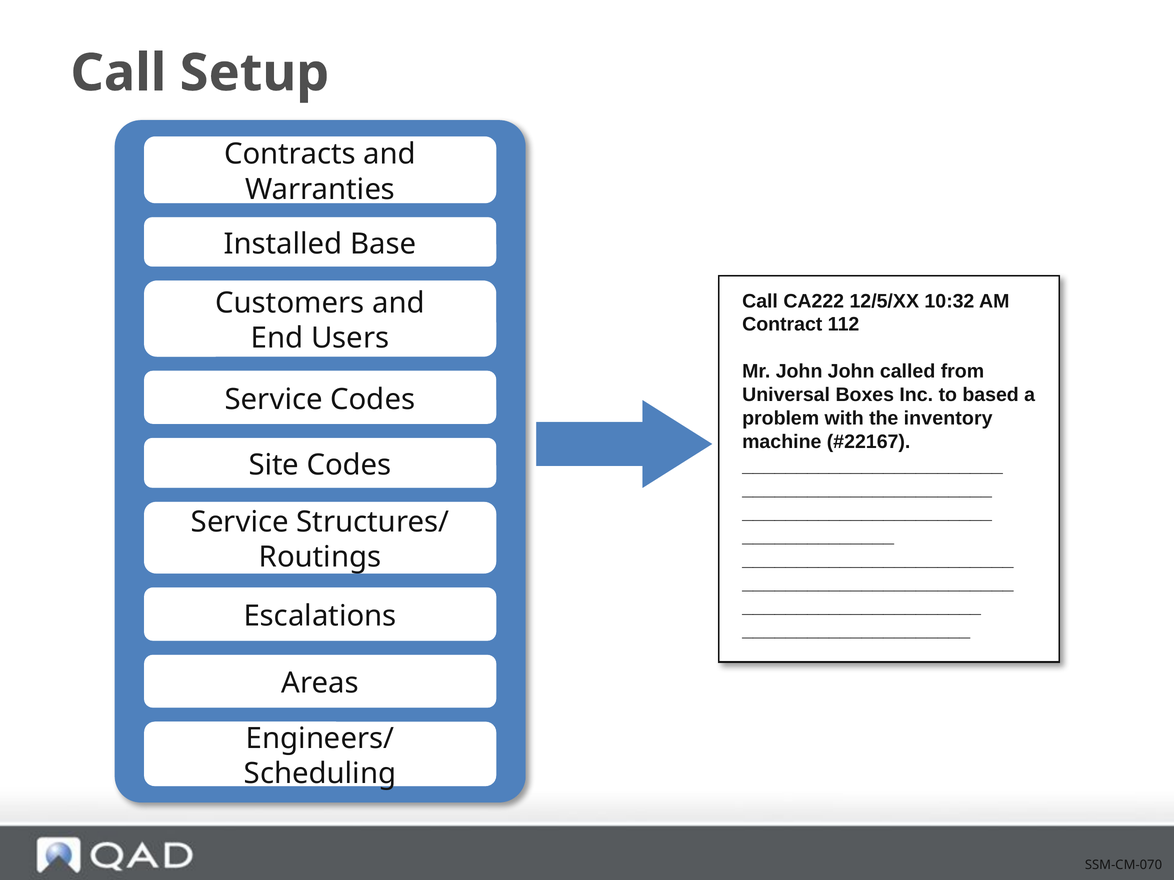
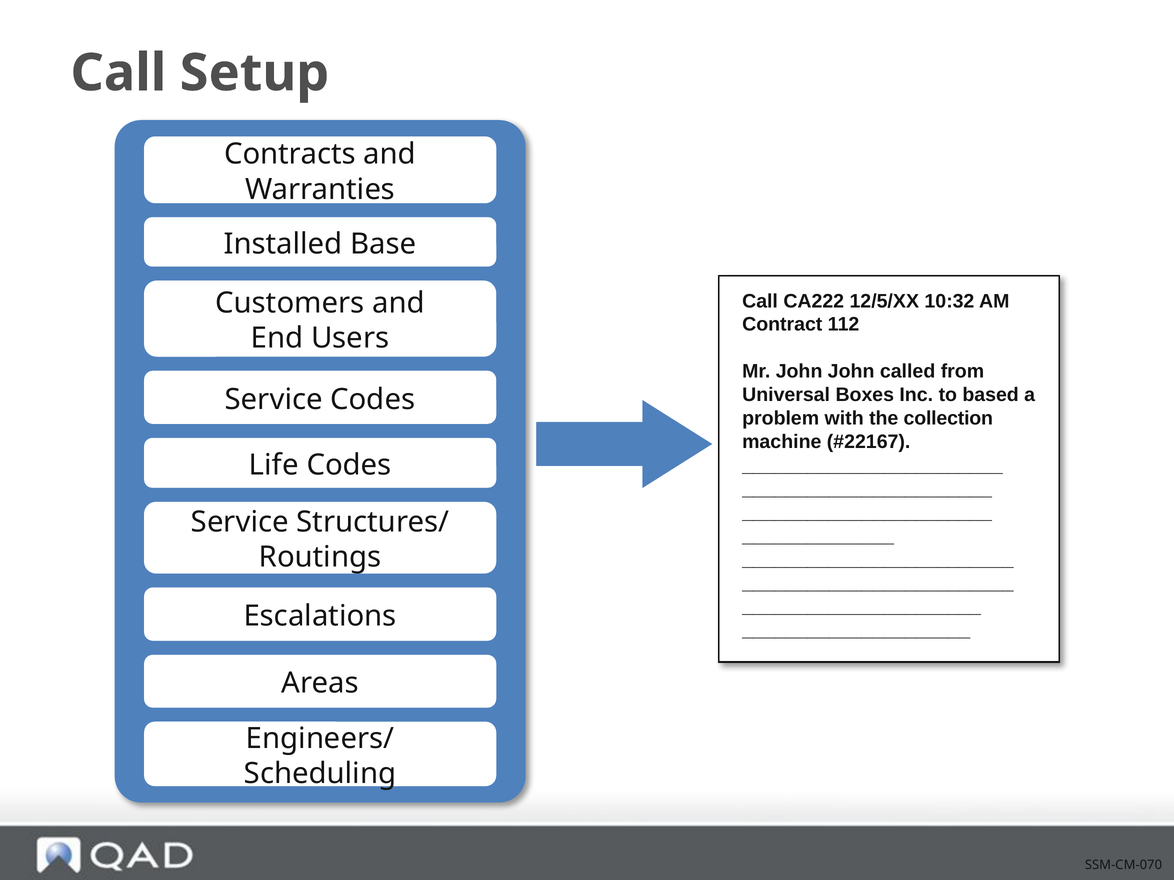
inventory: inventory -> collection
Site: Site -> Life
